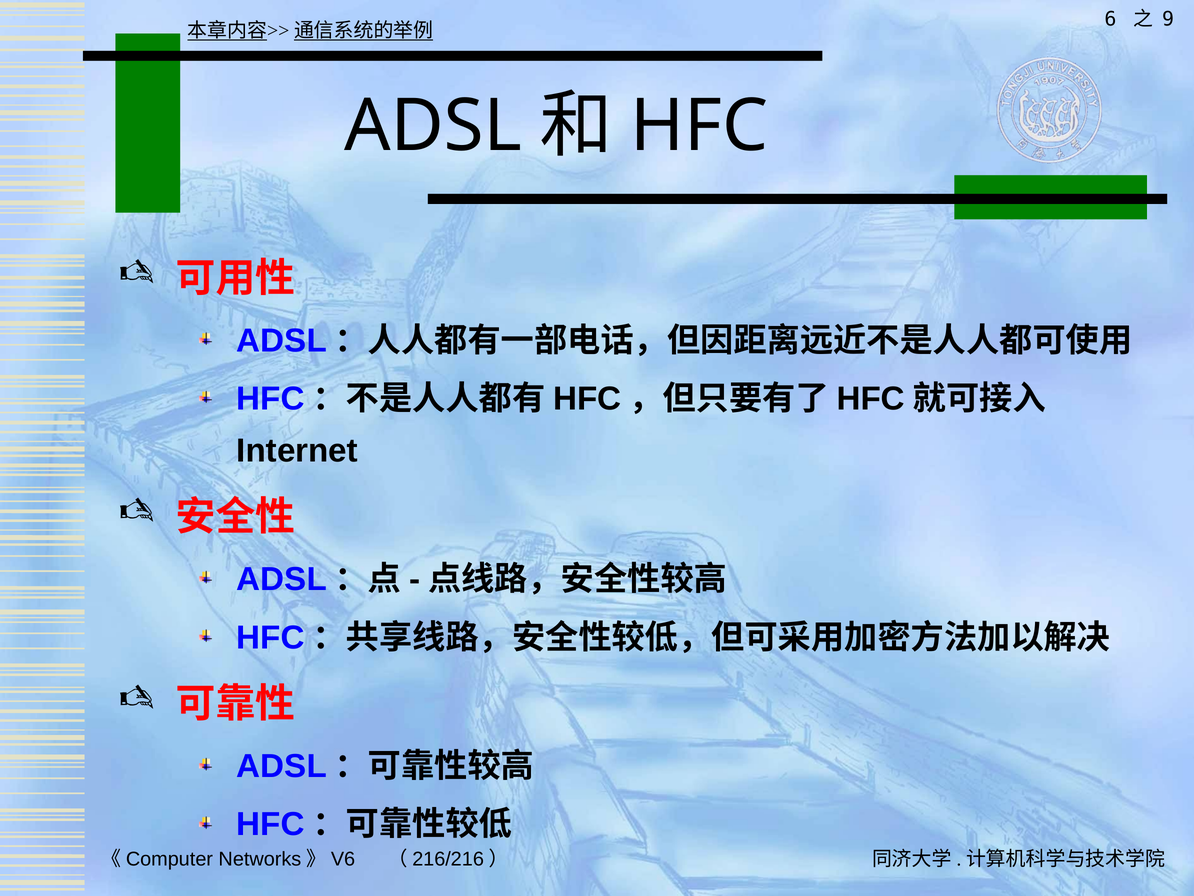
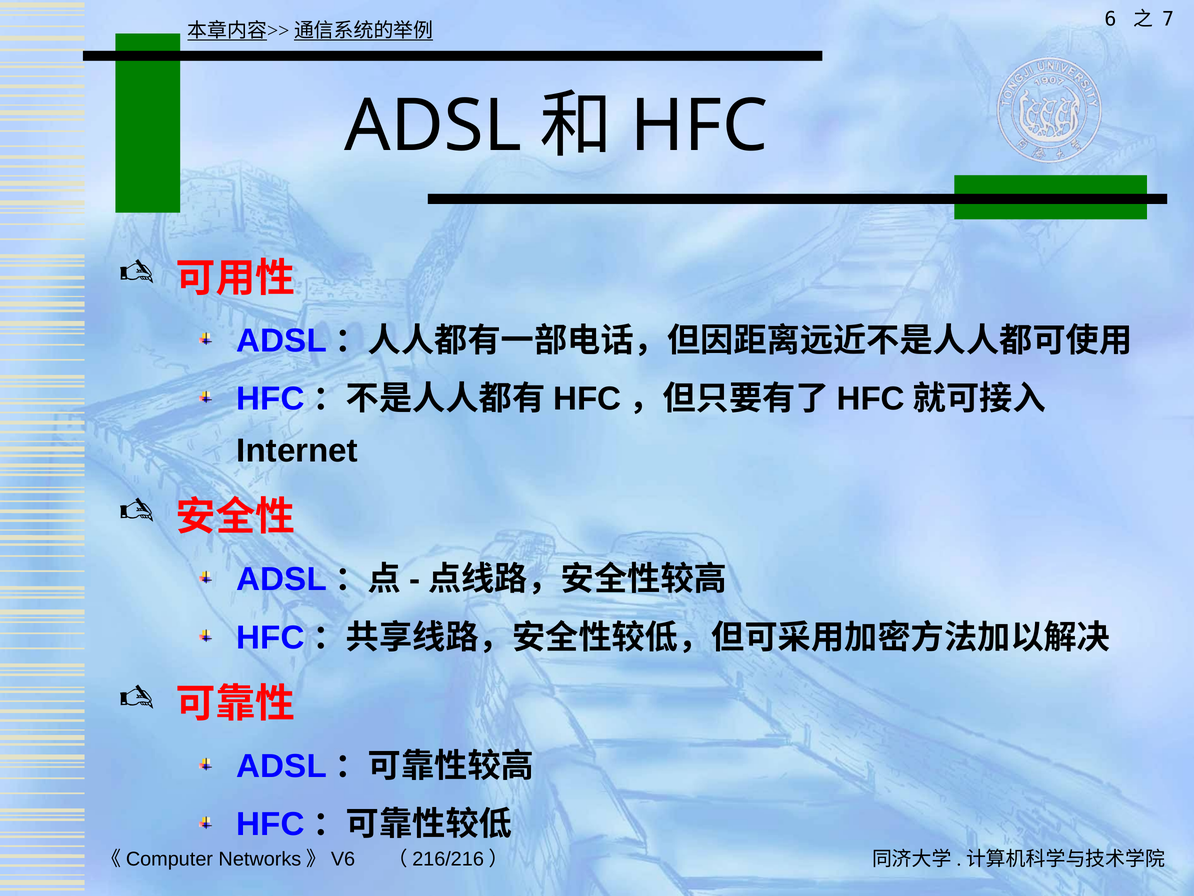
9: 9 -> 7
